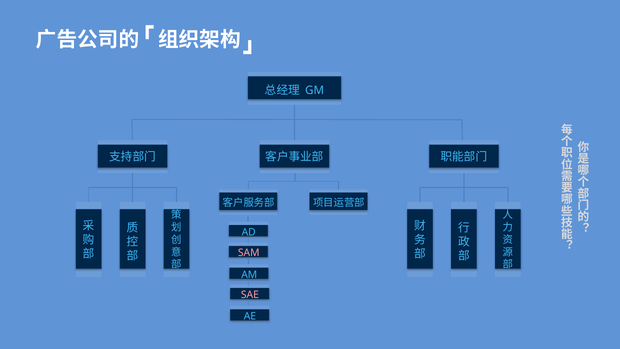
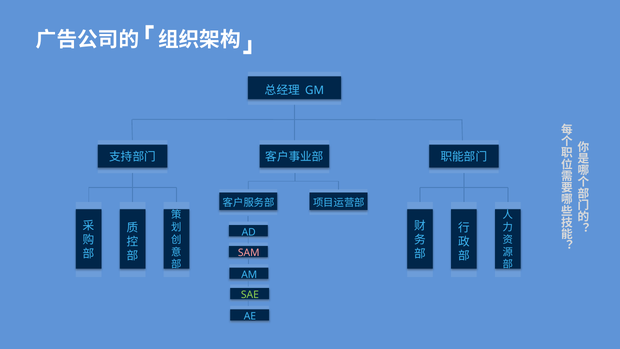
SAE colour: pink -> light green
